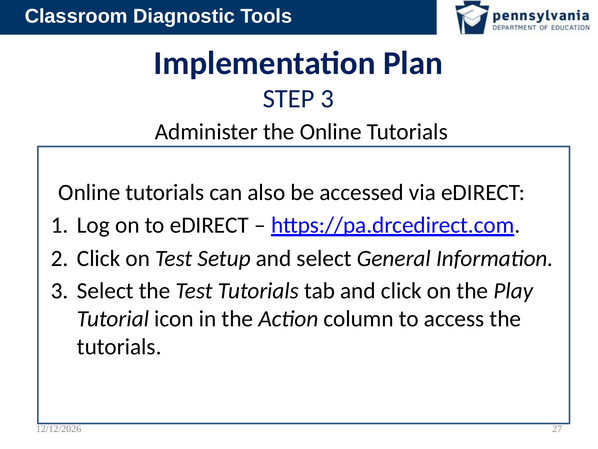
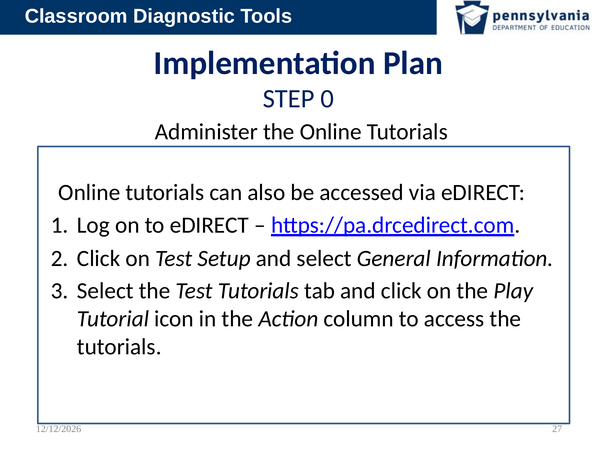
STEP 3: 3 -> 0
